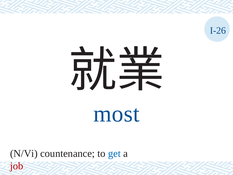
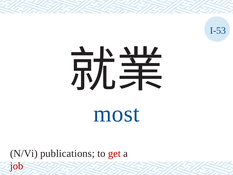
I-26: I-26 -> I-53
countenance: countenance -> publications
get colour: blue -> red
